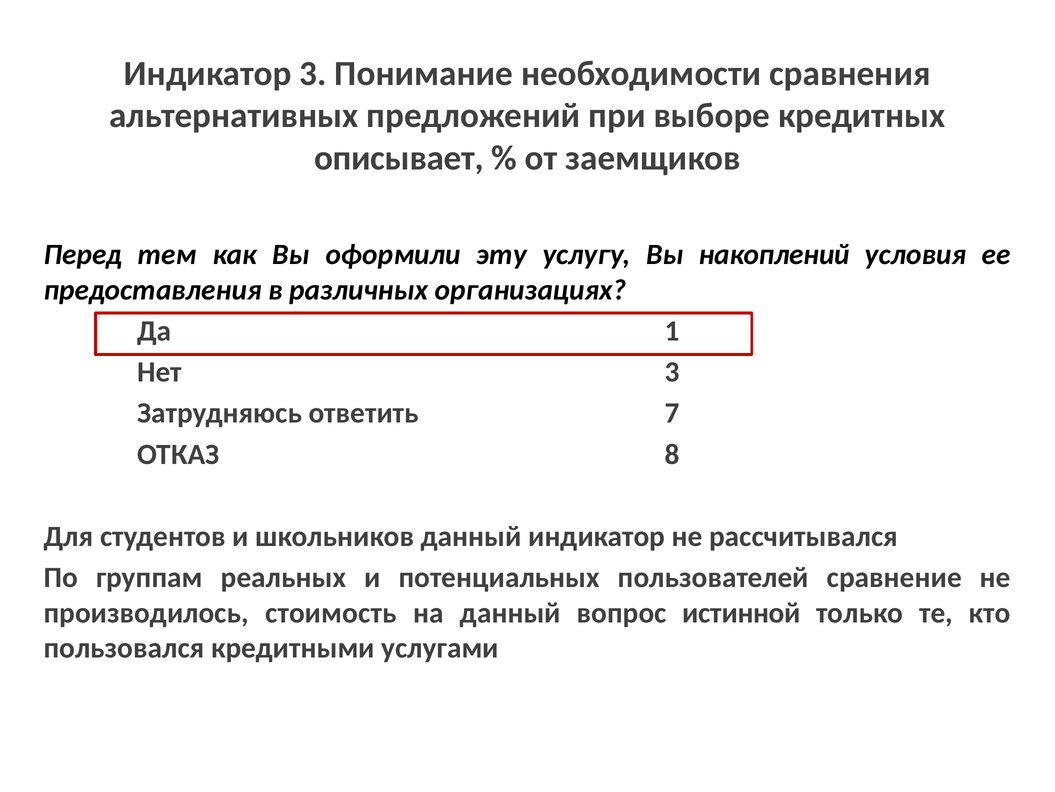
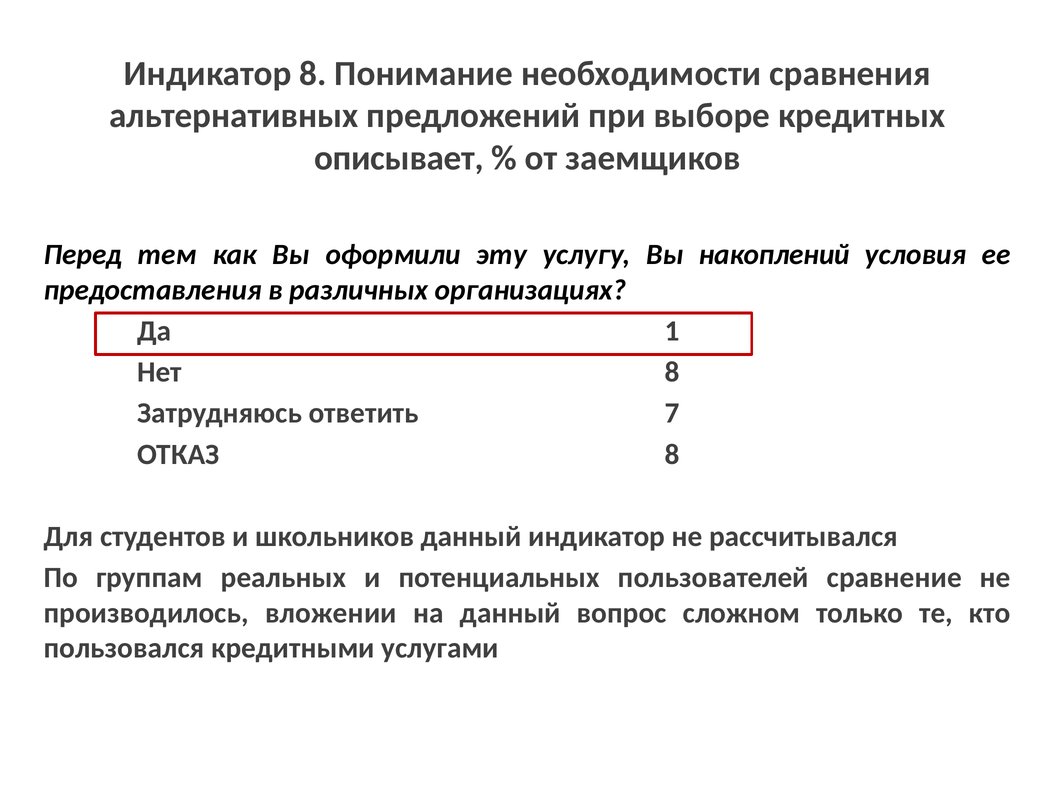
Индикатор 3: 3 -> 8
Нет 3: 3 -> 8
стоимость: стоимость -> вложении
истинной: истинной -> сложном
